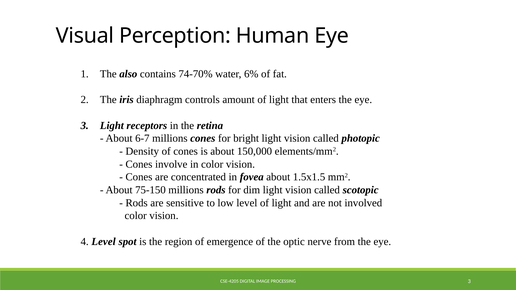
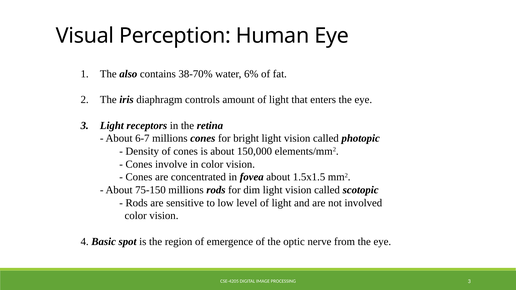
74-70%: 74-70% -> 38-70%
4 Level: Level -> Basic
